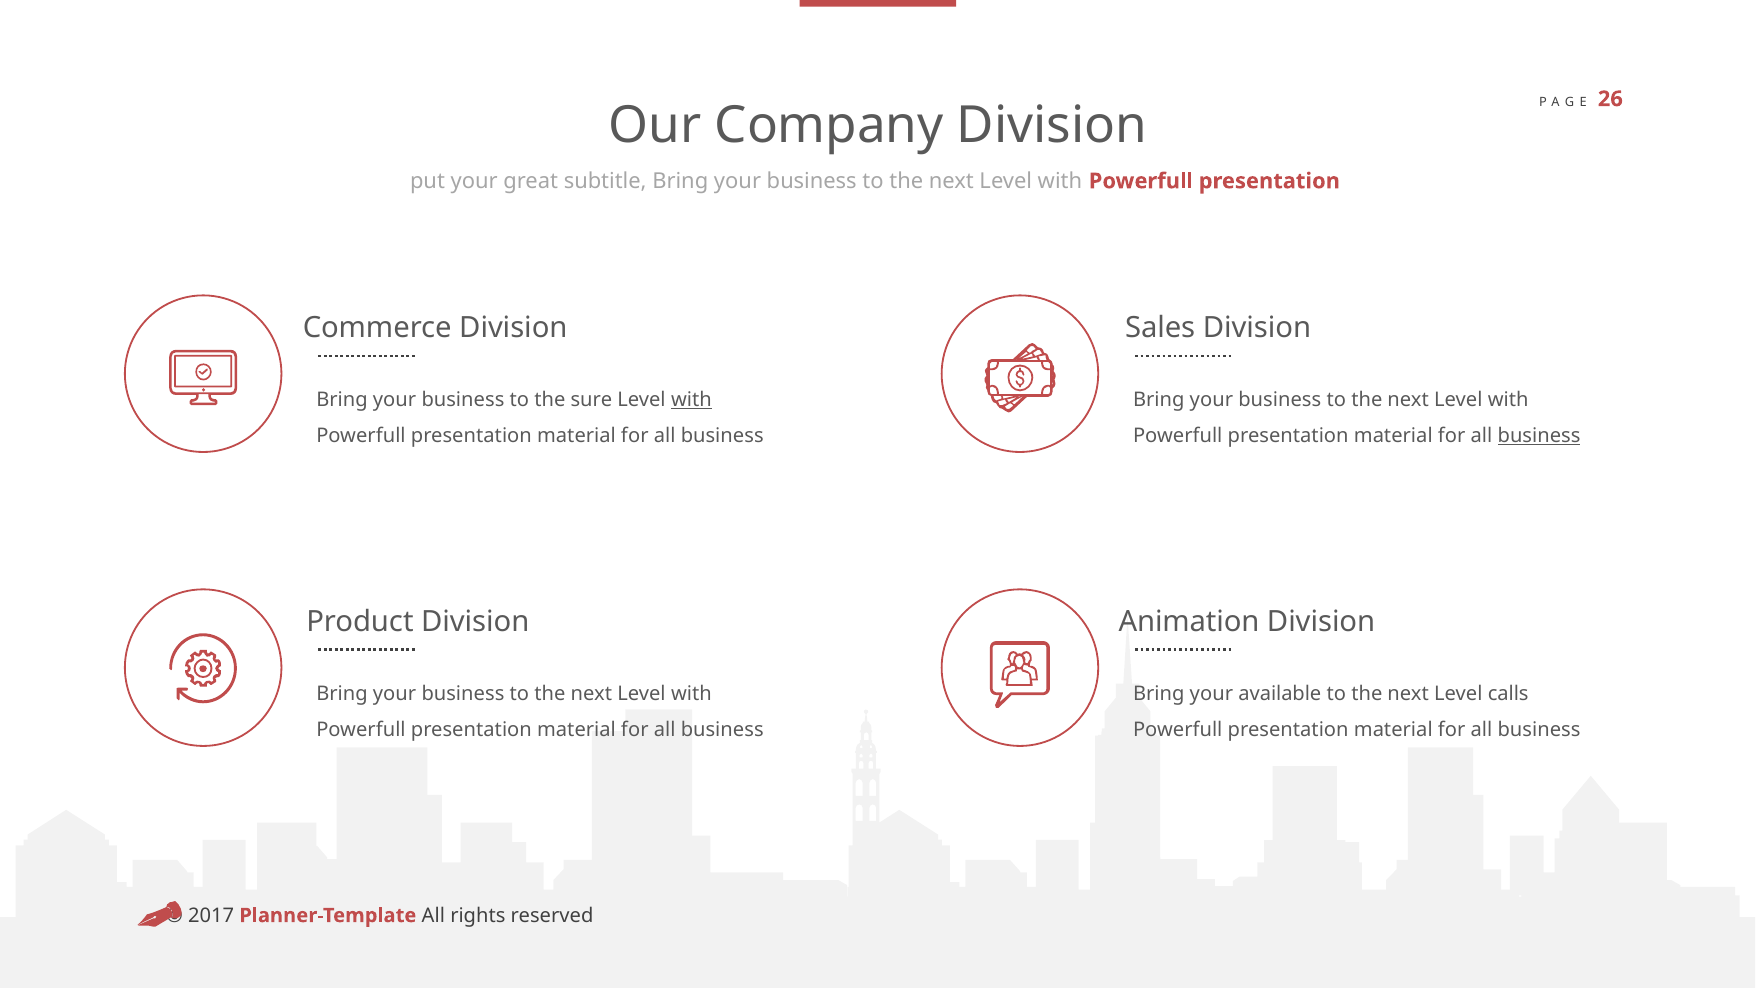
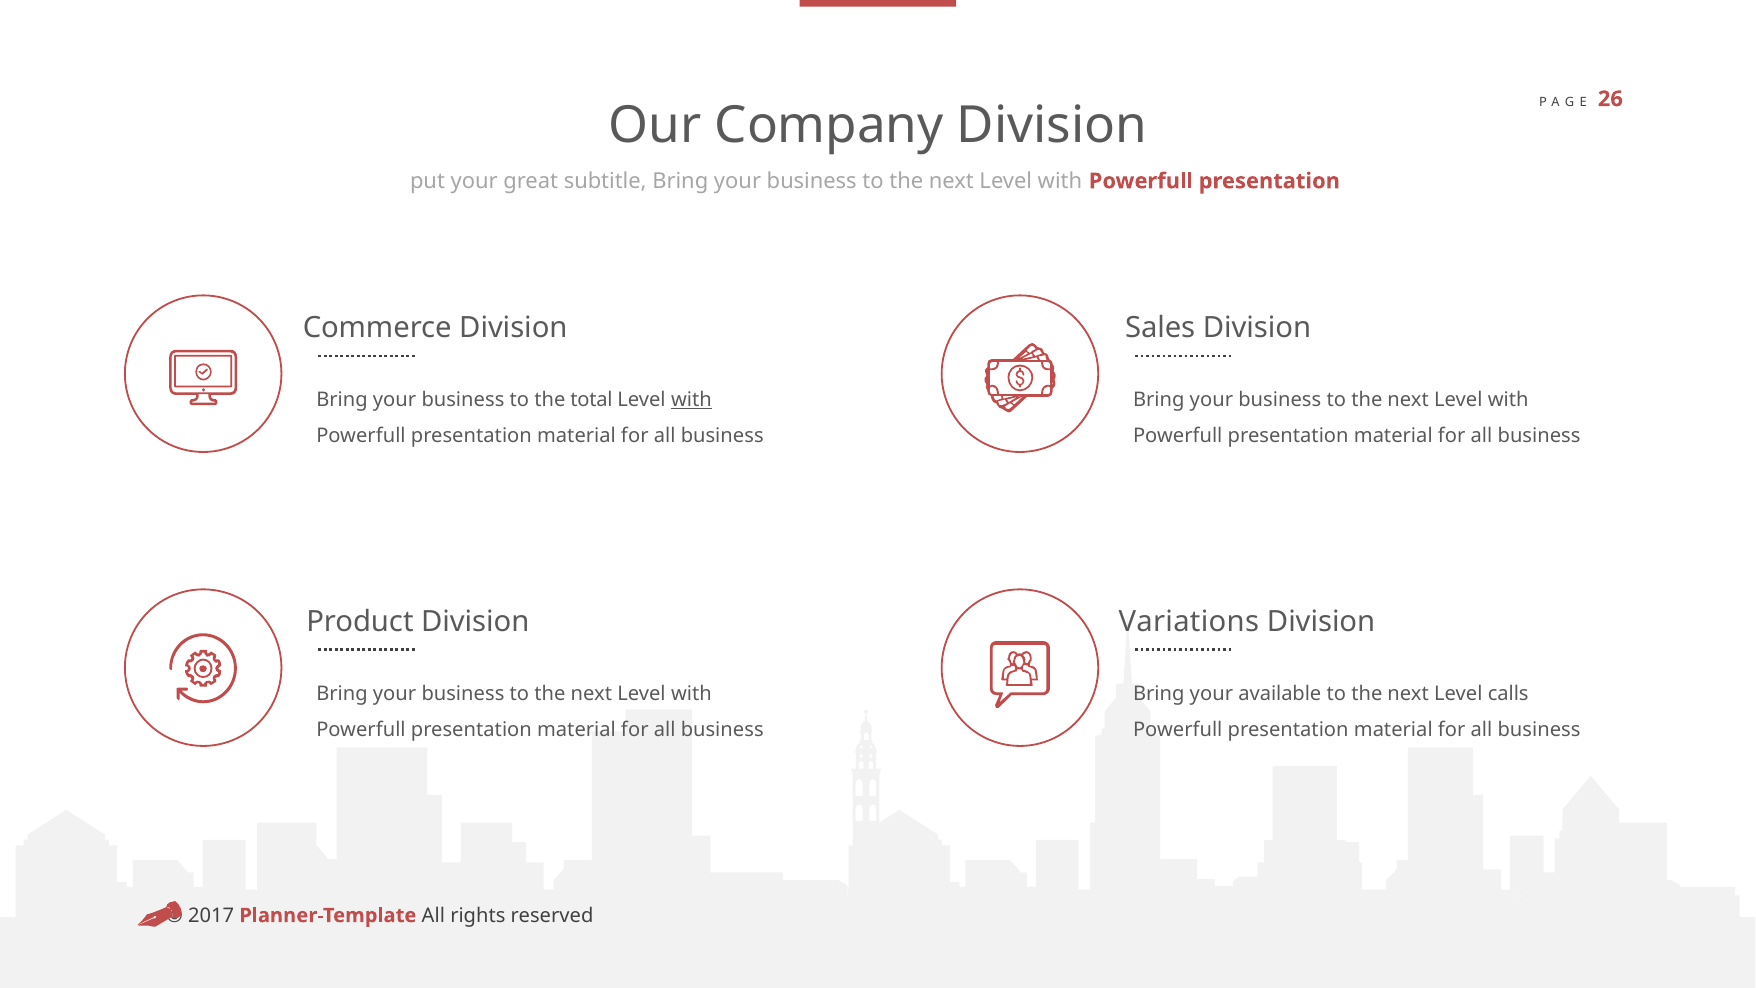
sure: sure -> total
business at (1539, 436) underline: present -> none
Animation: Animation -> Variations
